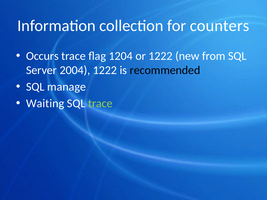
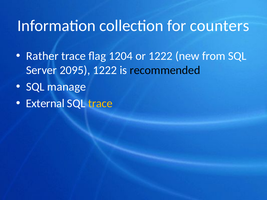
Occurs: Occurs -> Rather
2004: 2004 -> 2095
Waiting: Waiting -> External
trace at (100, 103) colour: light green -> yellow
